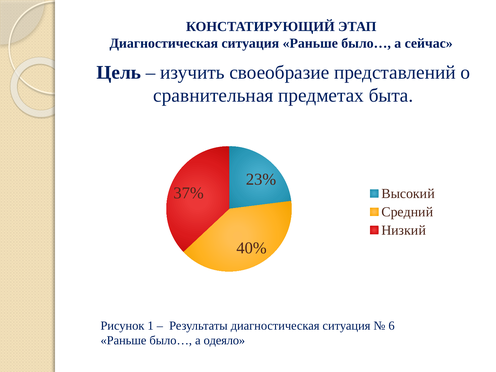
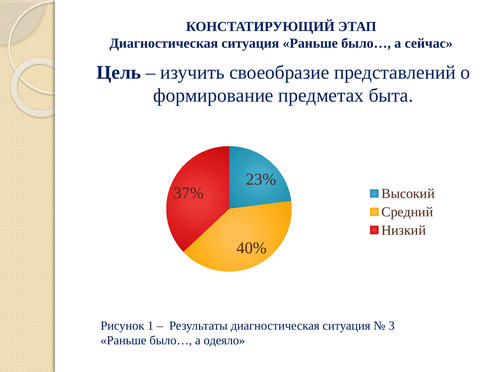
сравнительная: сравнительная -> формирование
6: 6 -> 3
